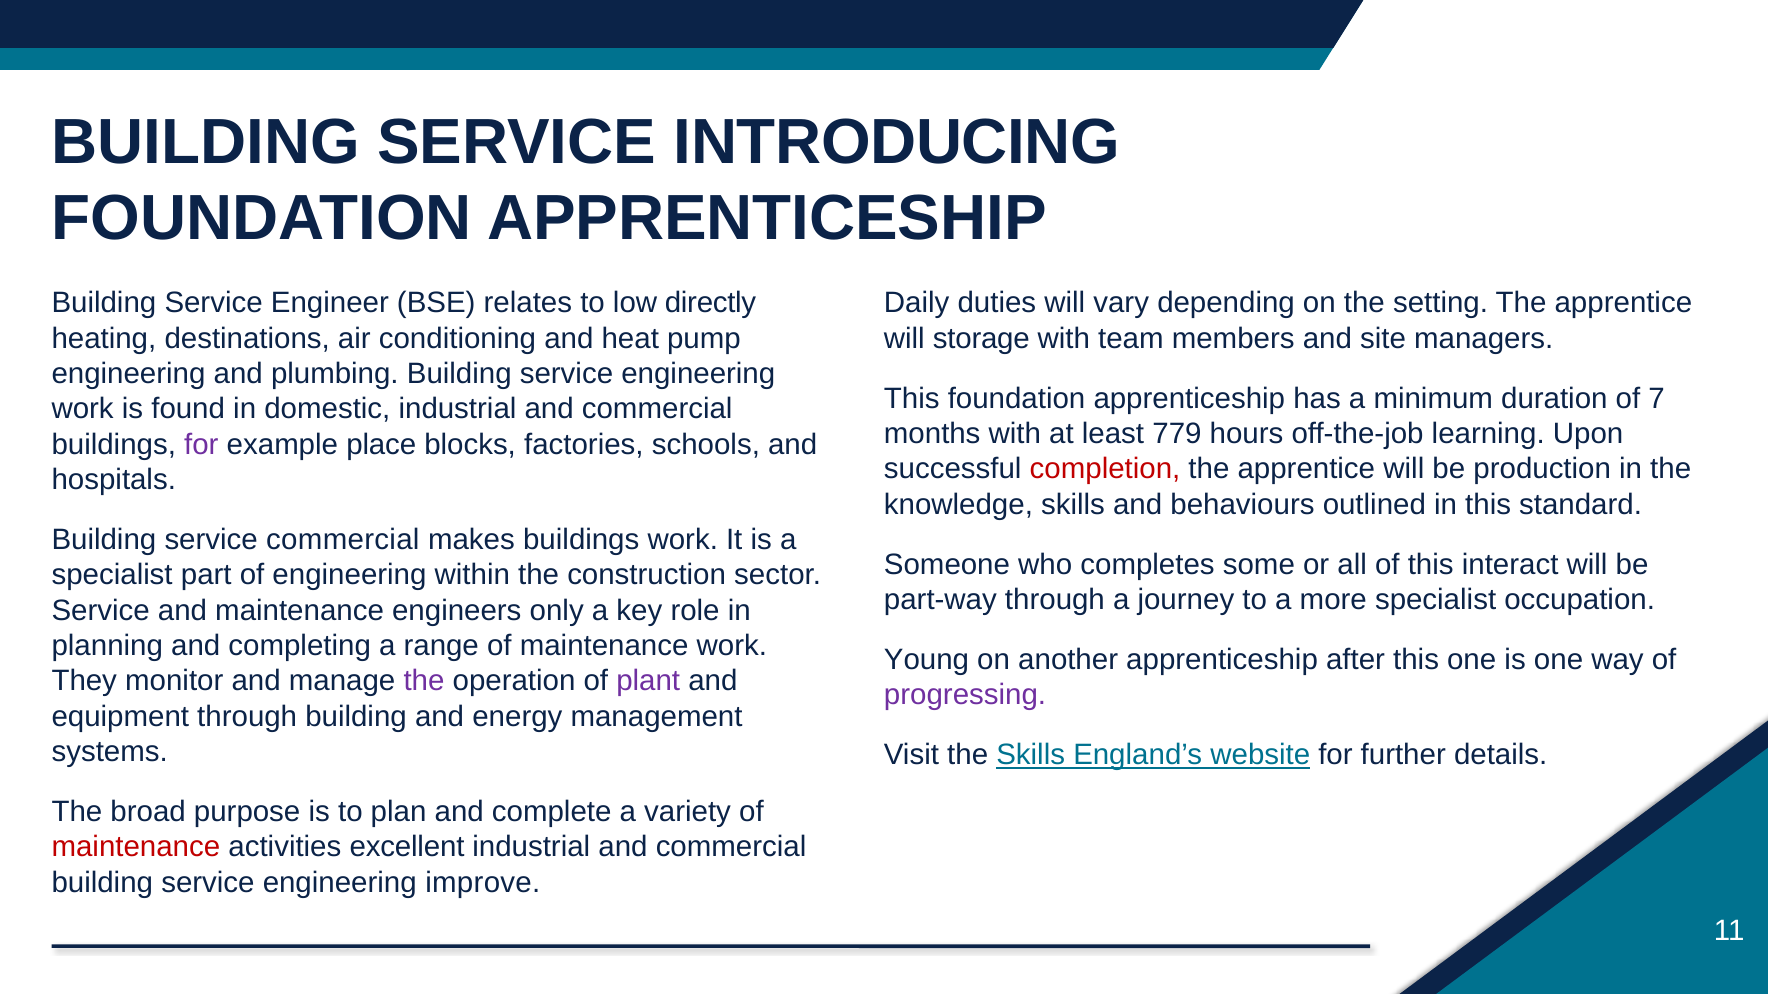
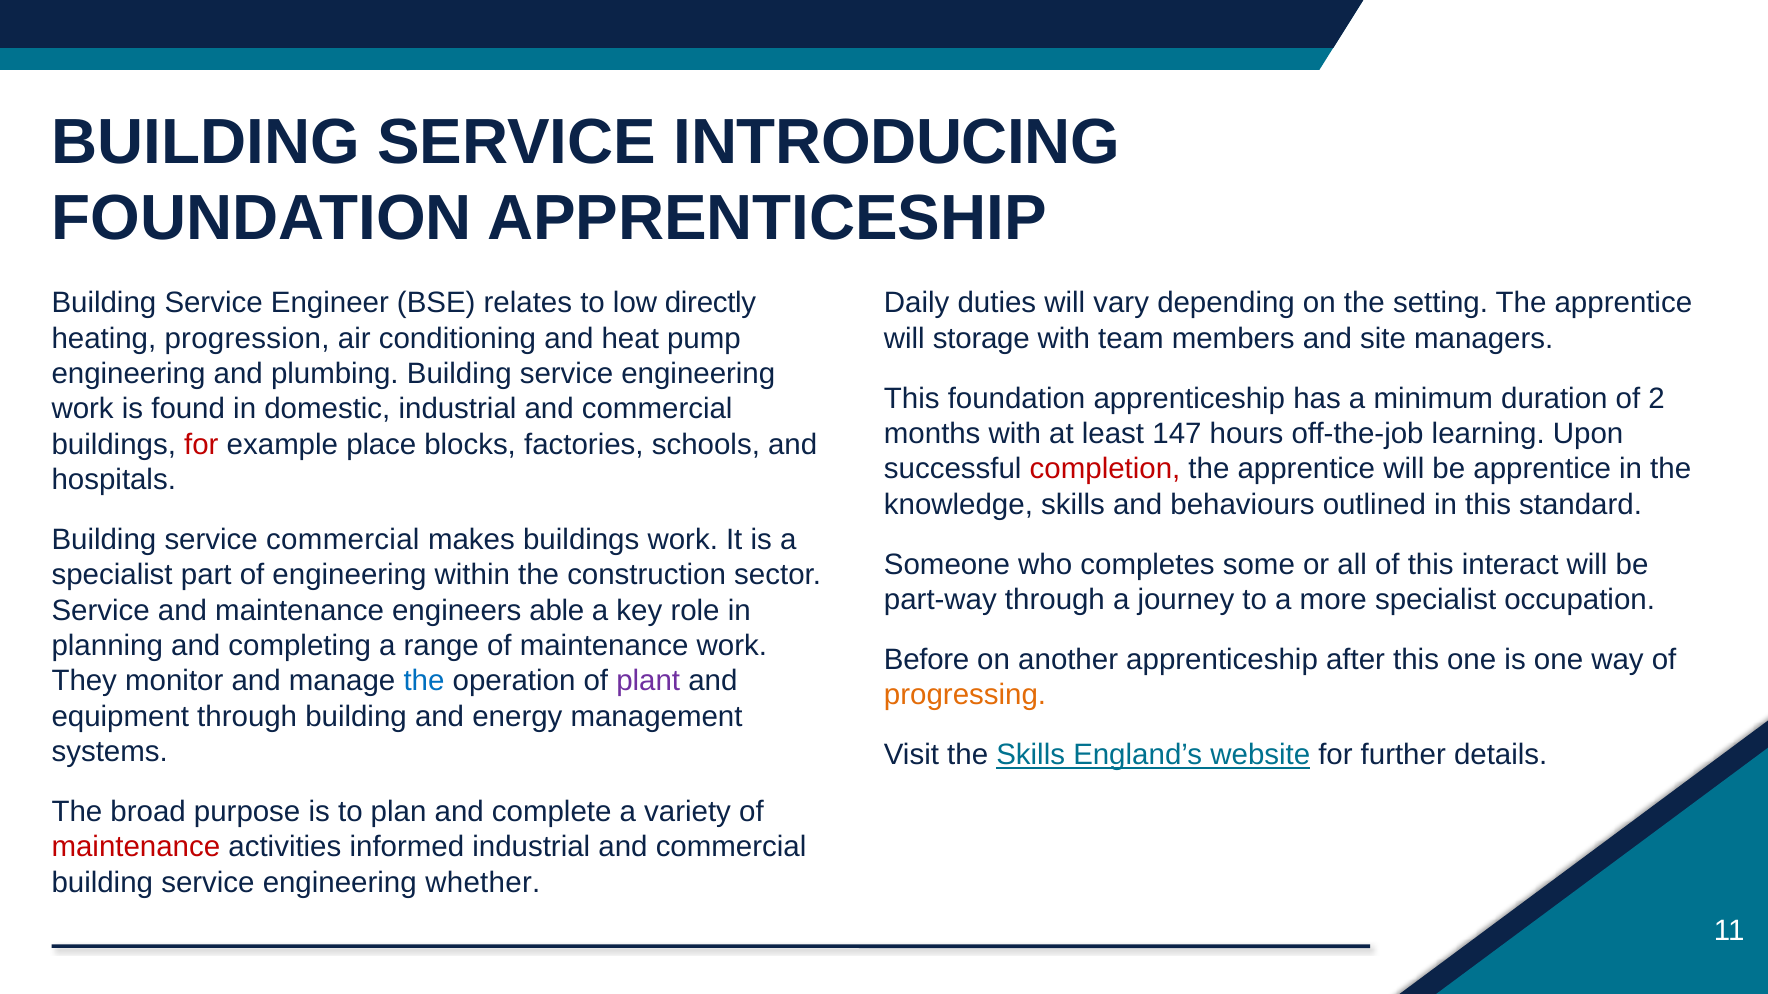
destinations: destinations -> progression
7: 7 -> 2
779: 779 -> 147
for at (201, 445) colour: purple -> red
be production: production -> apprentice
only: only -> able
Young: Young -> Before
the at (424, 681) colour: purple -> blue
progressing colour: purple -> orange
excellent: excellent -> informed
improve: improve -> whether
